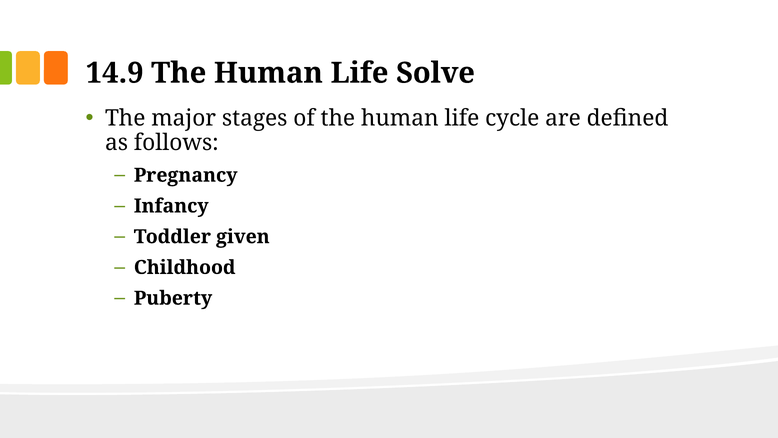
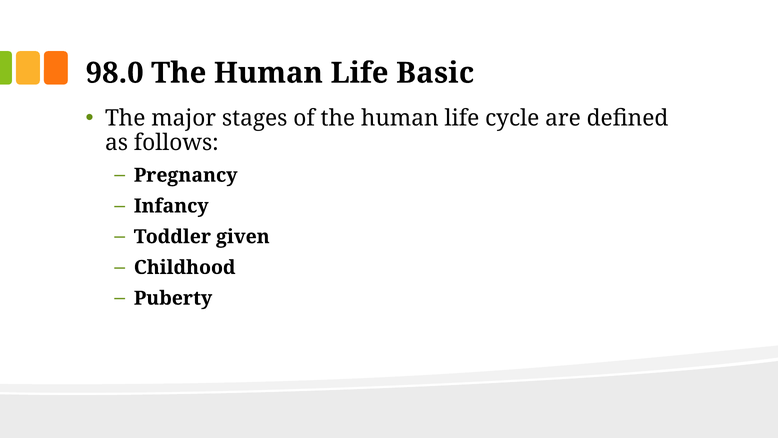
14.9: 14.9 -> 98.0
Solve: Solve -> Basic
